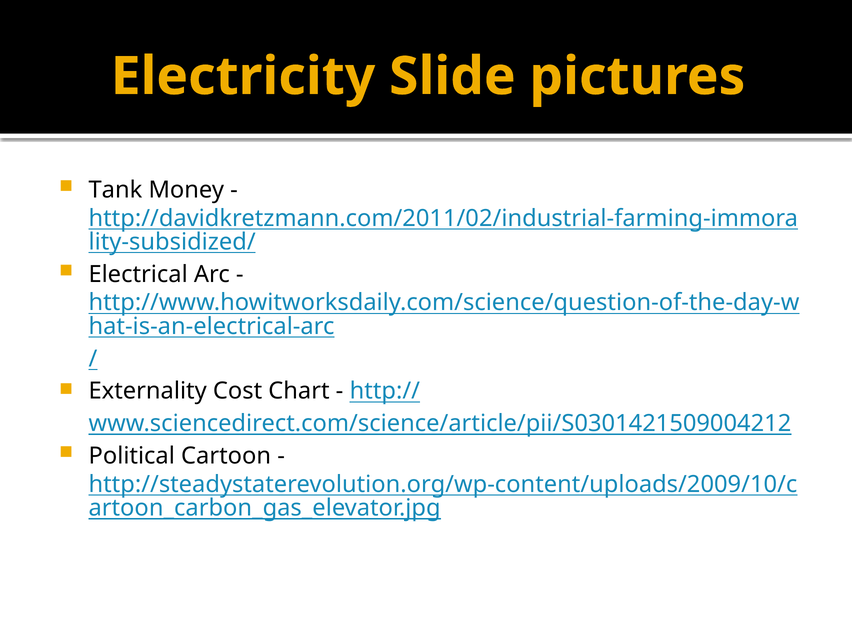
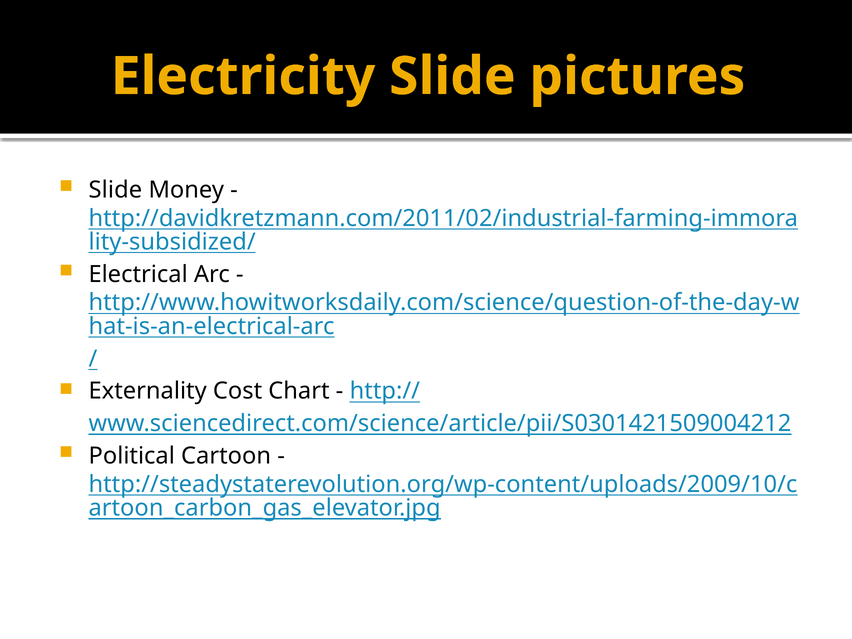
Tank at (115, 190): Tank -> Slide
